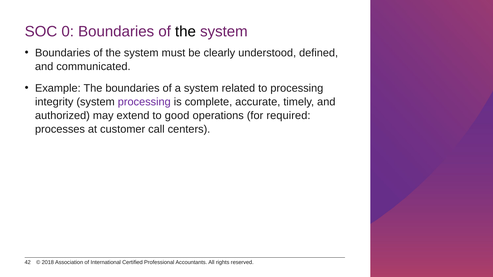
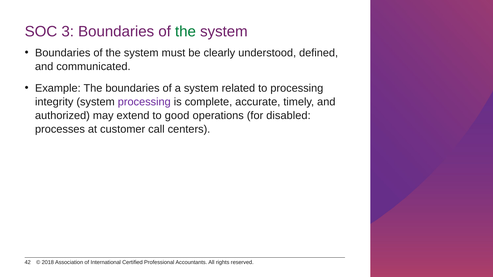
0: 0 -> 3
the at (185, 32) colour: black -> green
required: required -> disabled
